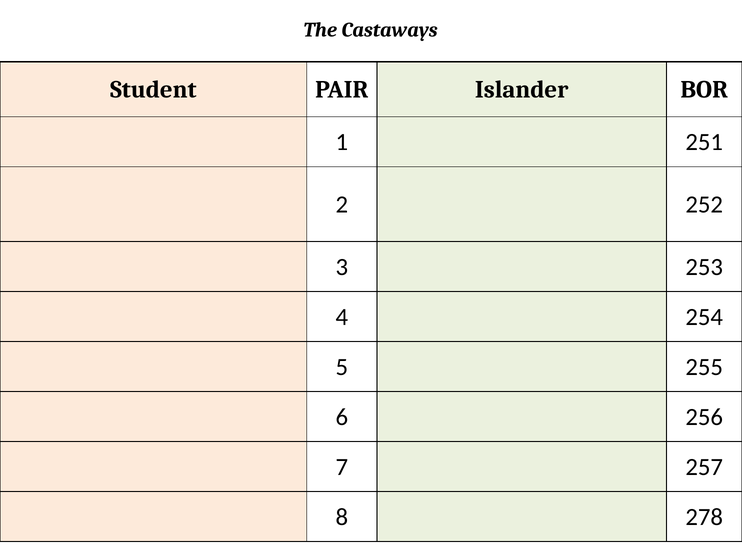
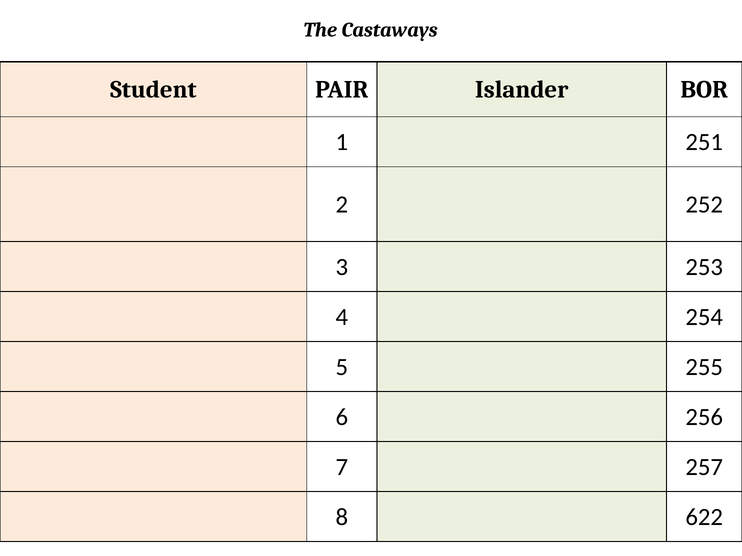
278: 278 -> 622
